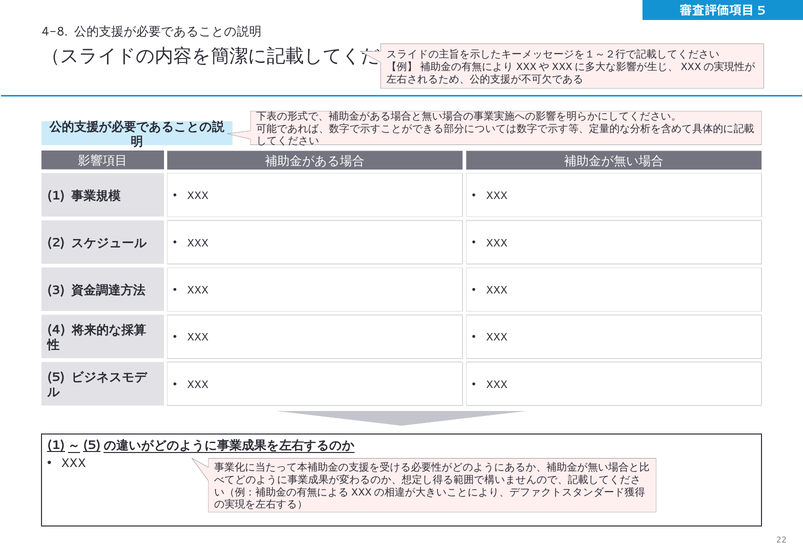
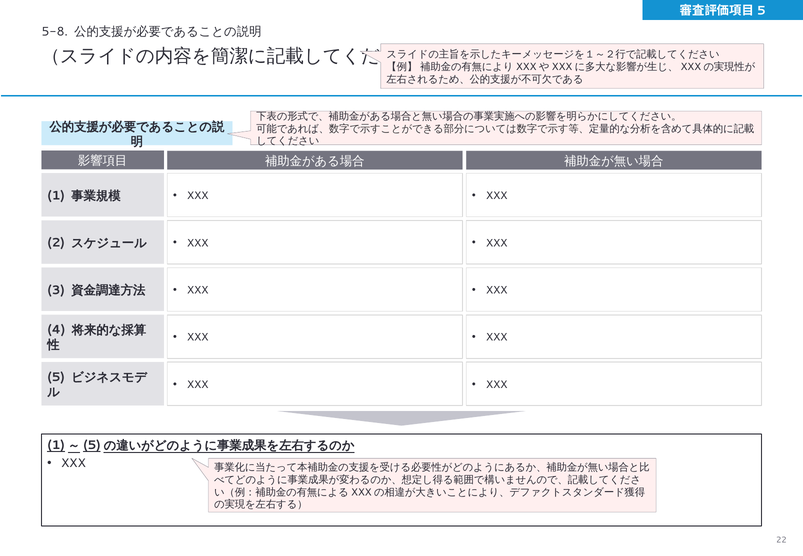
4-8: 4-8 -> 5-8
